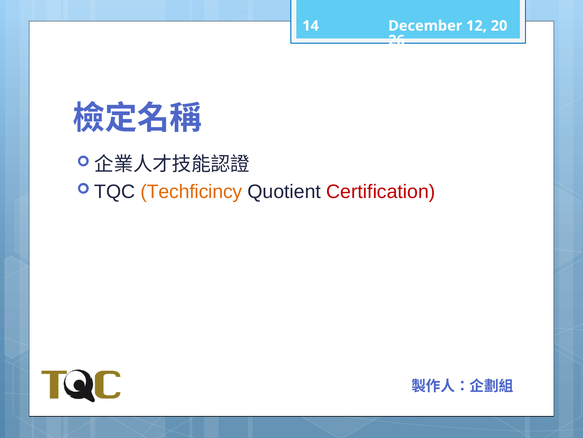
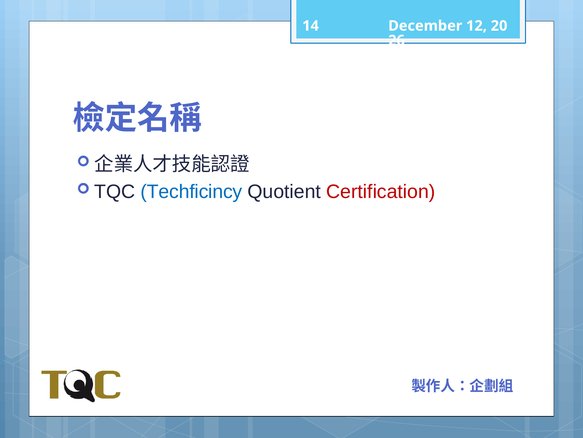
Techficincy colour: orange -> blue
